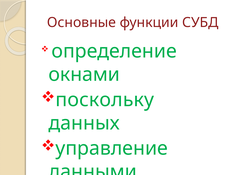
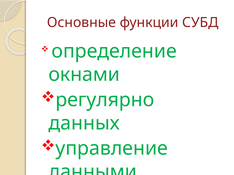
поскольку: поскольку -> регулярно
